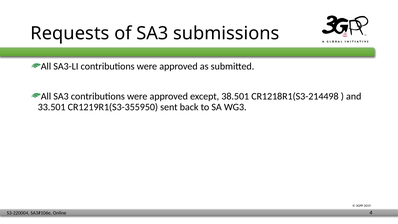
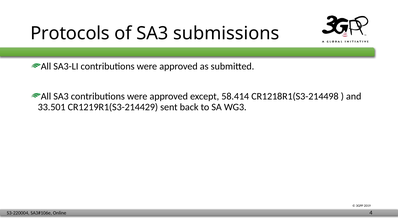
Requests: Requests -> Protocols
38.501: 38.501 -> 58.414
CR1219R1(S3-355950: CR1219R1(S3-355950 -> CR1219R1(S3-214429
